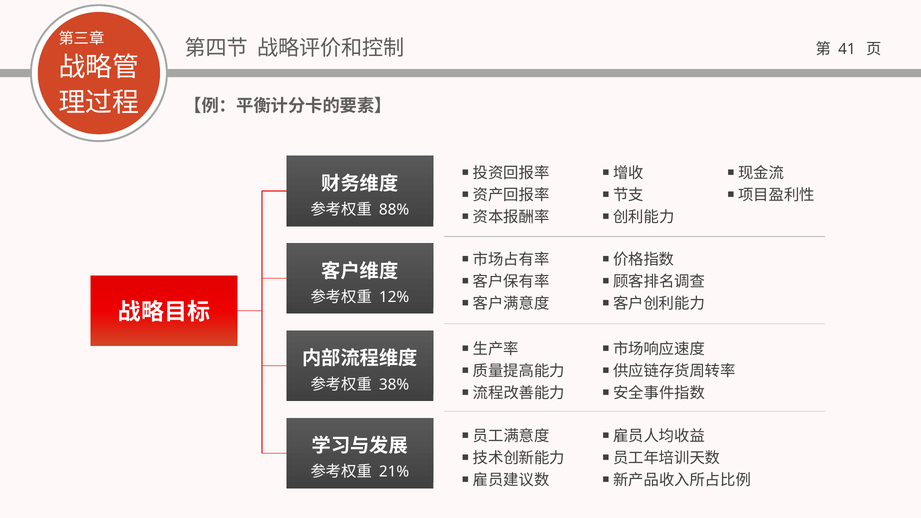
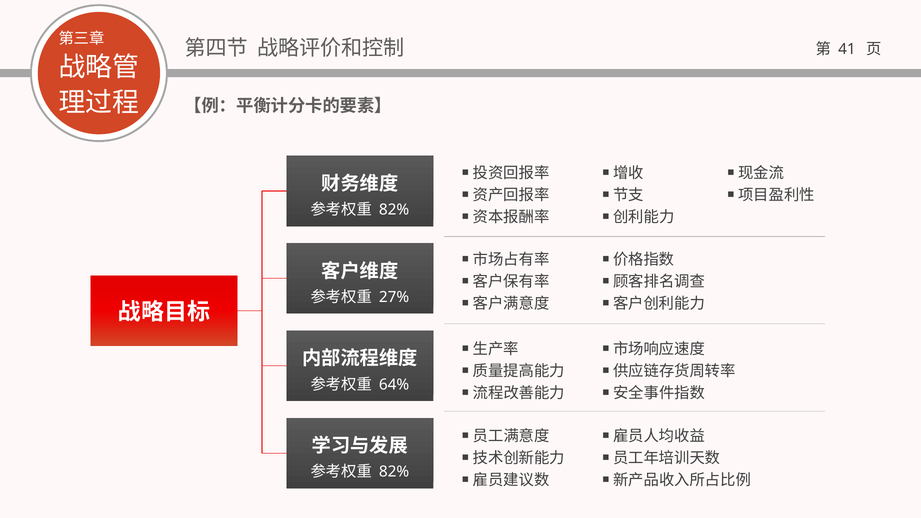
88% at (394, 210): 88% -> 82%
12%: 12% -> 27%
38%: 38% -> 64%
21% at (394, 472): 21% -> 82%
